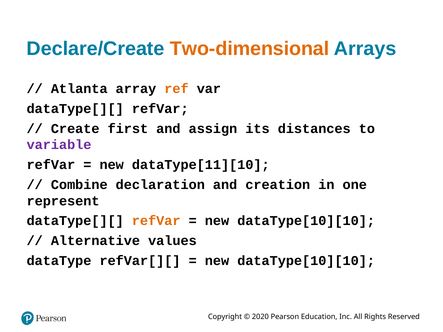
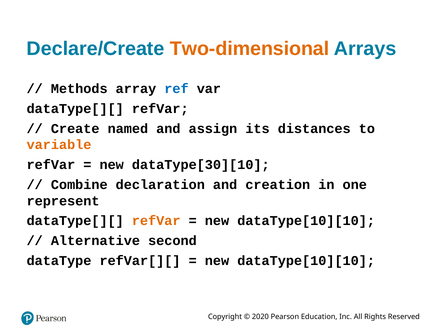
Atlanta: Atlanta -> Methods
ref colour: orange -> blue
first: first -> named
variable colour: purple -> orange
dataType[11][10: dataType[11][10 -> dataType[30][10
values: values -> second
